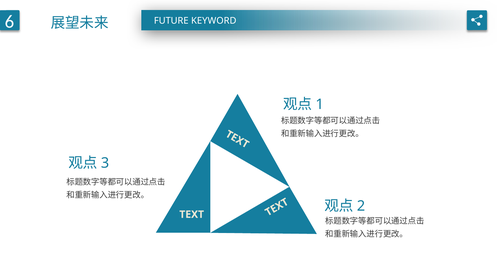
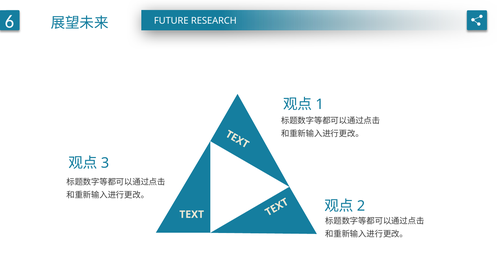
KEYWORD: KEYWORD -> RESEARCH
